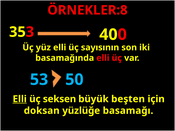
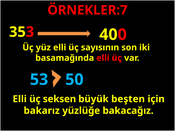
ÖRNEKLER:8: ÖRNEKLER:8 -> ÖRNEKLER:7
Elli at (20, 99) underline: present -> none
doksan: doksan -> bakarız
basamağı: basamağı -> bakacağız
